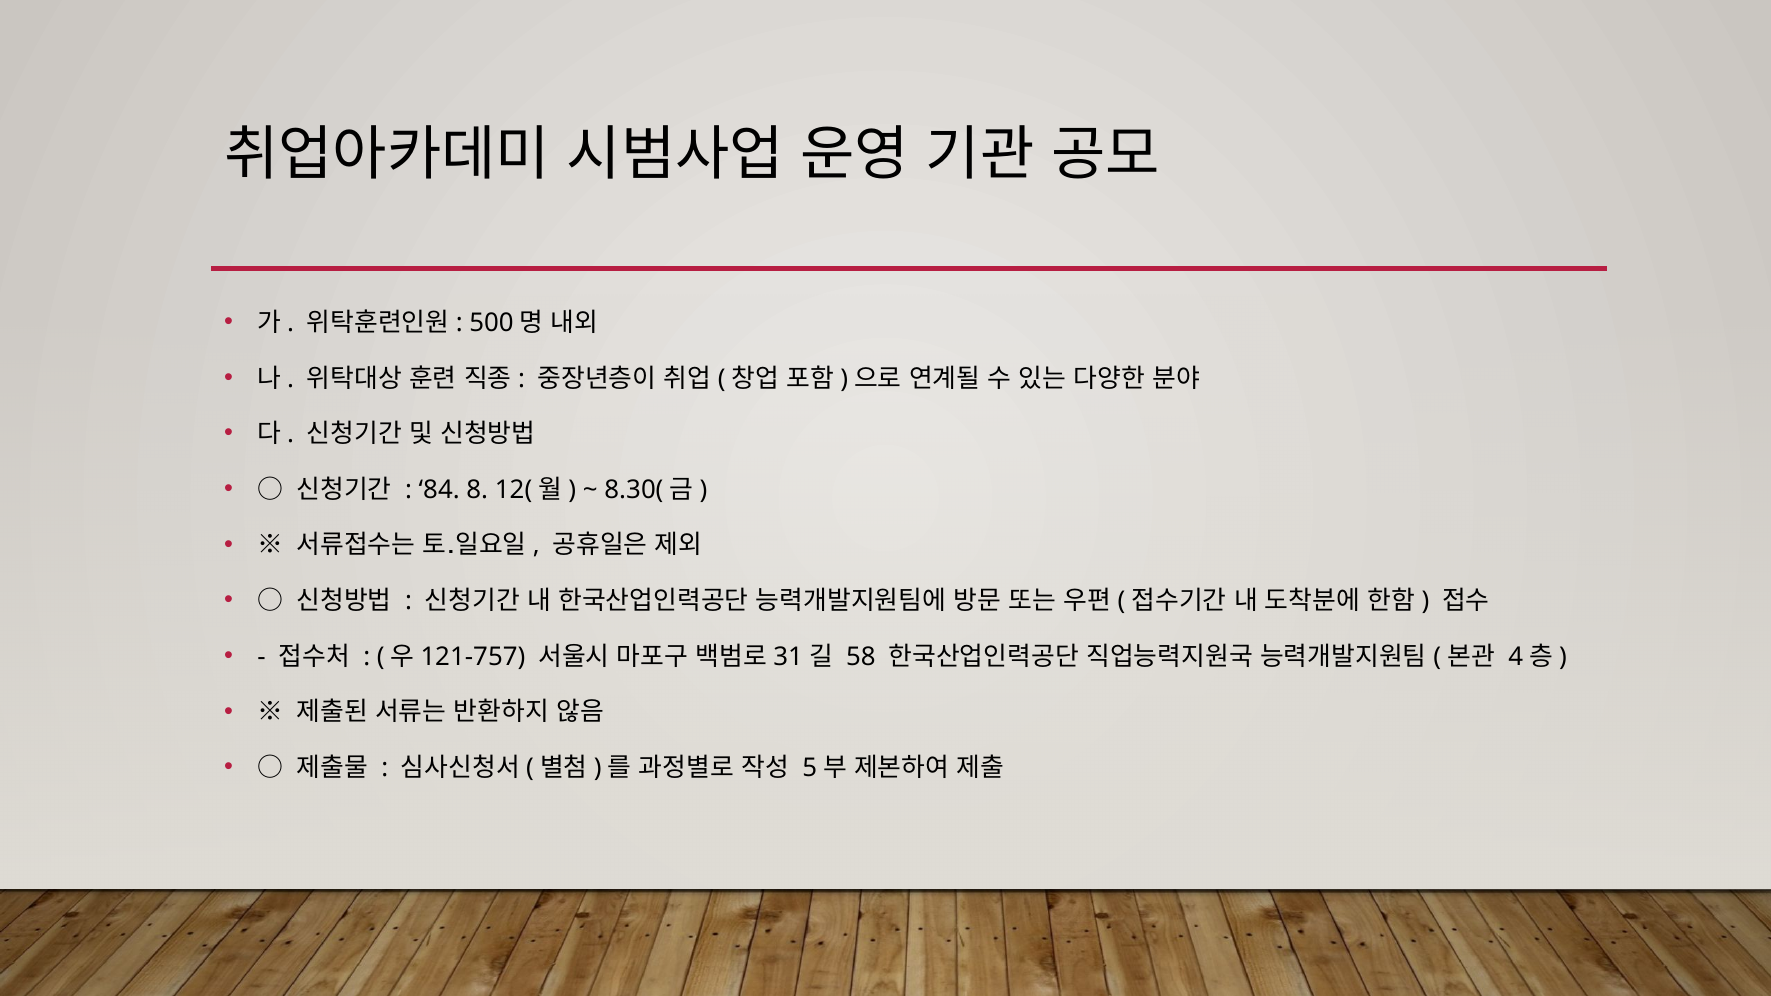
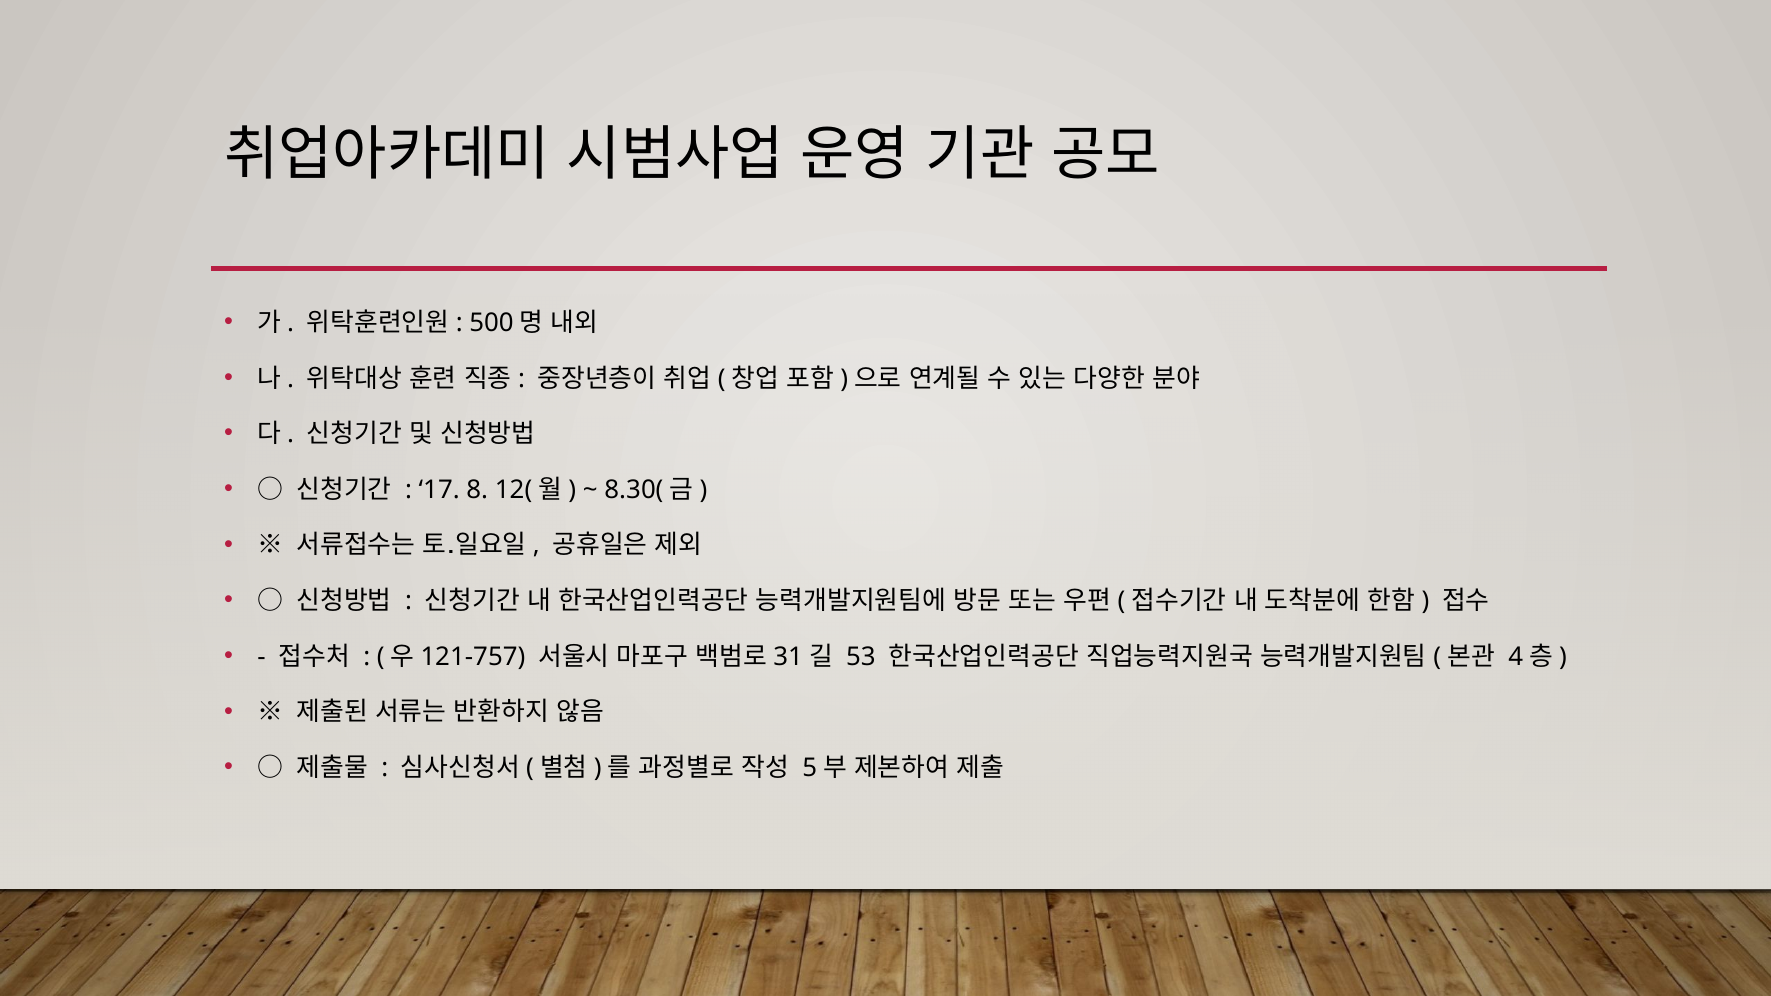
84: 84 -> 17
58: 58 -> 53
